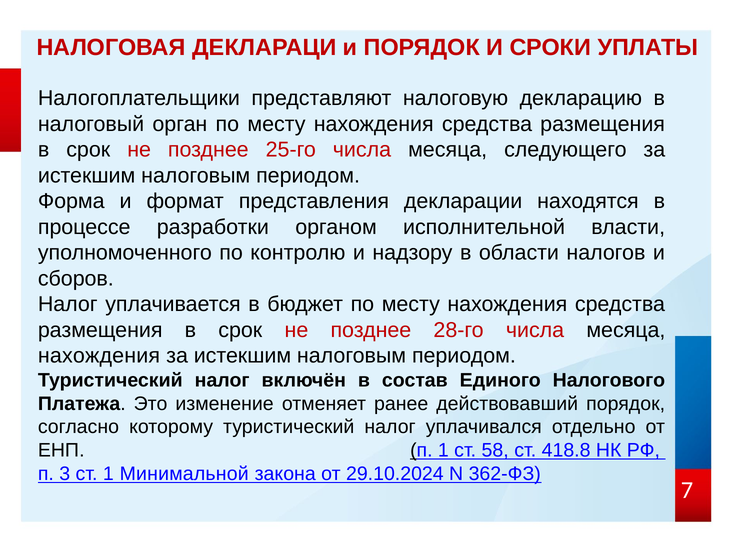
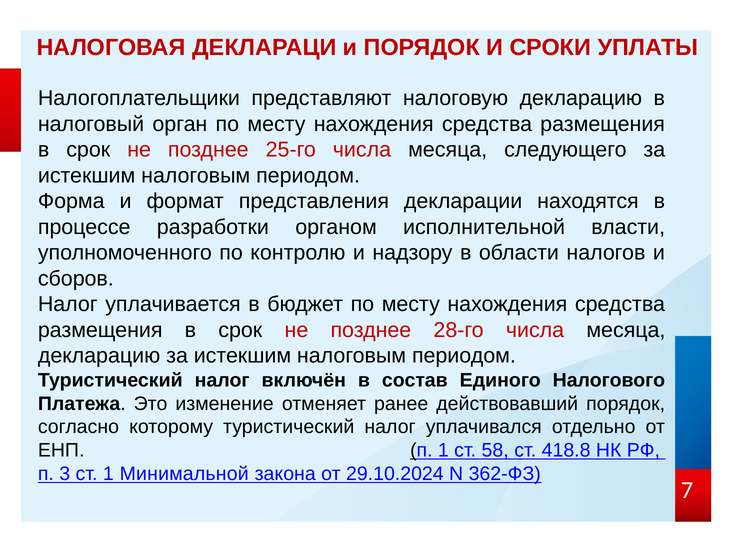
нахождения at (99, 356): нахождения -> декларацию
